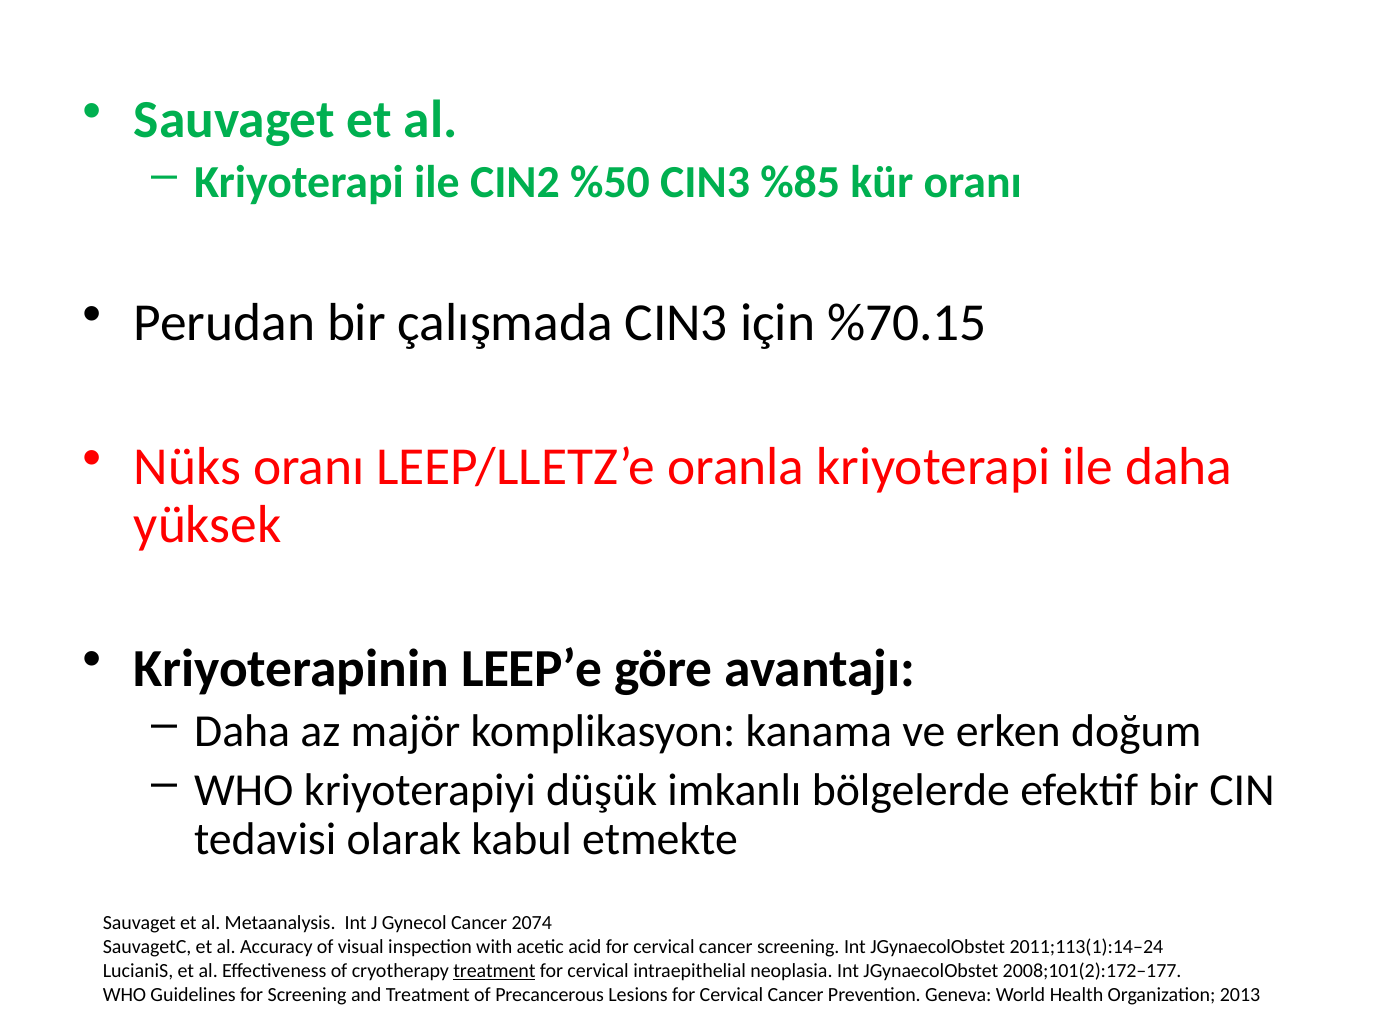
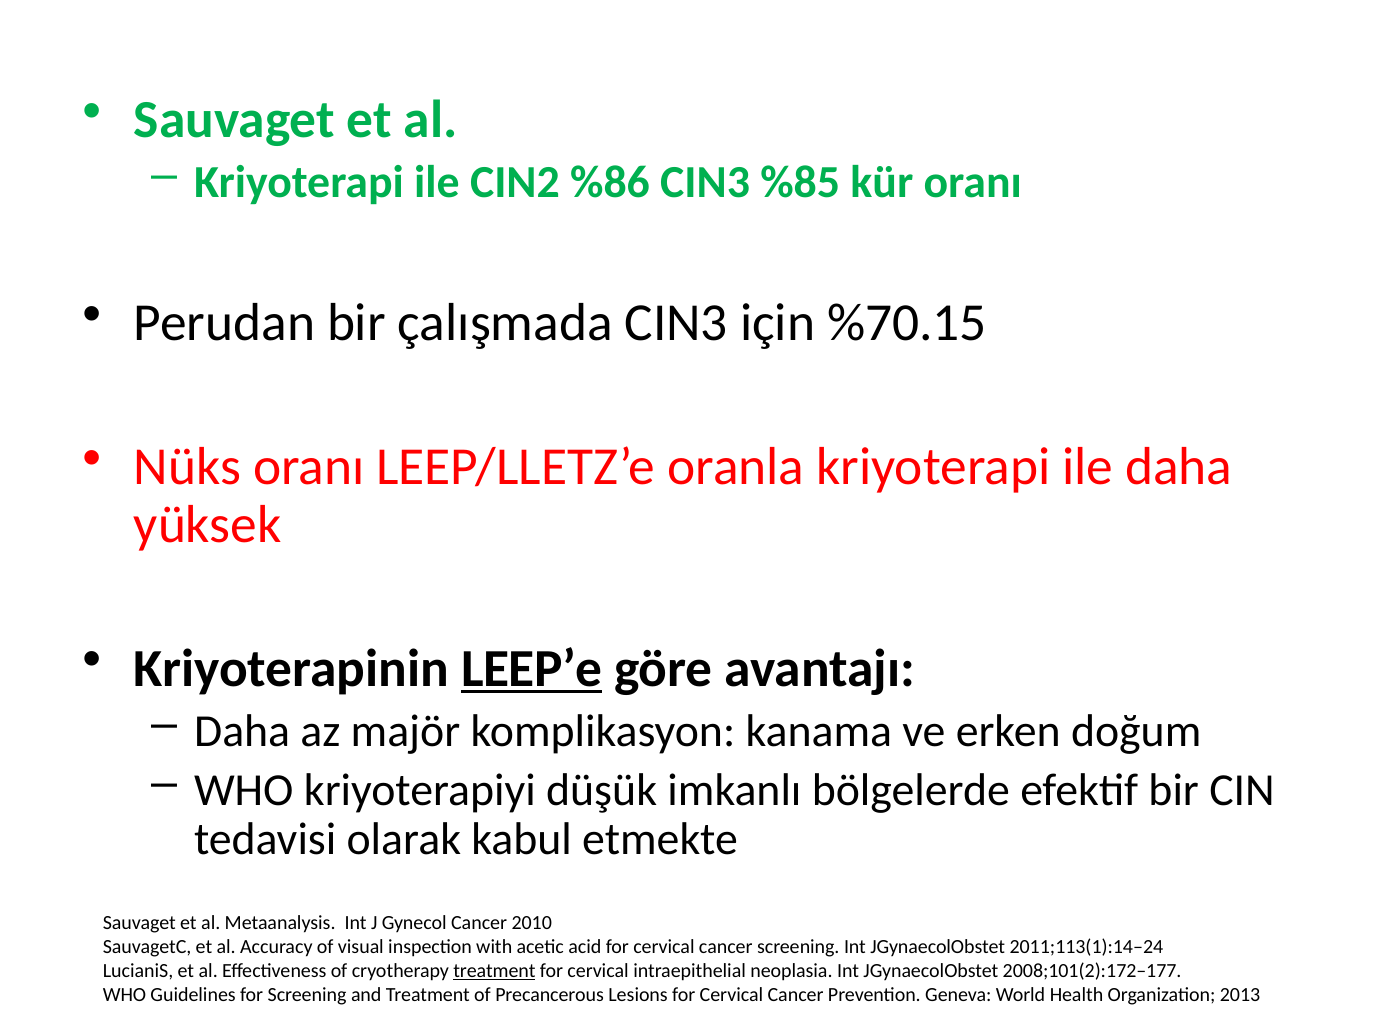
%50: %50 -> %86
LEEP’e underline: none -> present
2074: 2074 -> 2010
